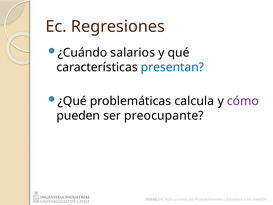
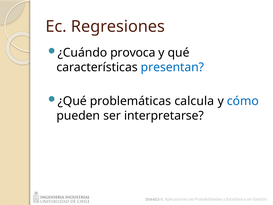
salarios: salarios -> provoca
cómo colour: purple -> blue
preocupante: preocupante -> interpretarse
